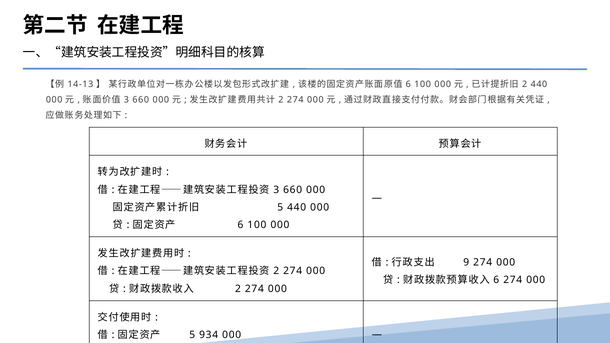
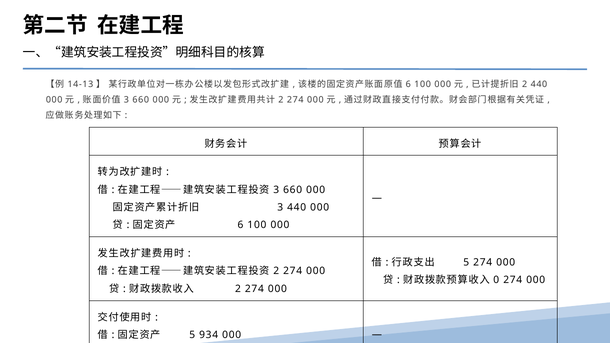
5 at (280, 207): 5 -> 3
9 at (466, 262): 9 -> 5
6 at (496, 280): 6 -> 0
